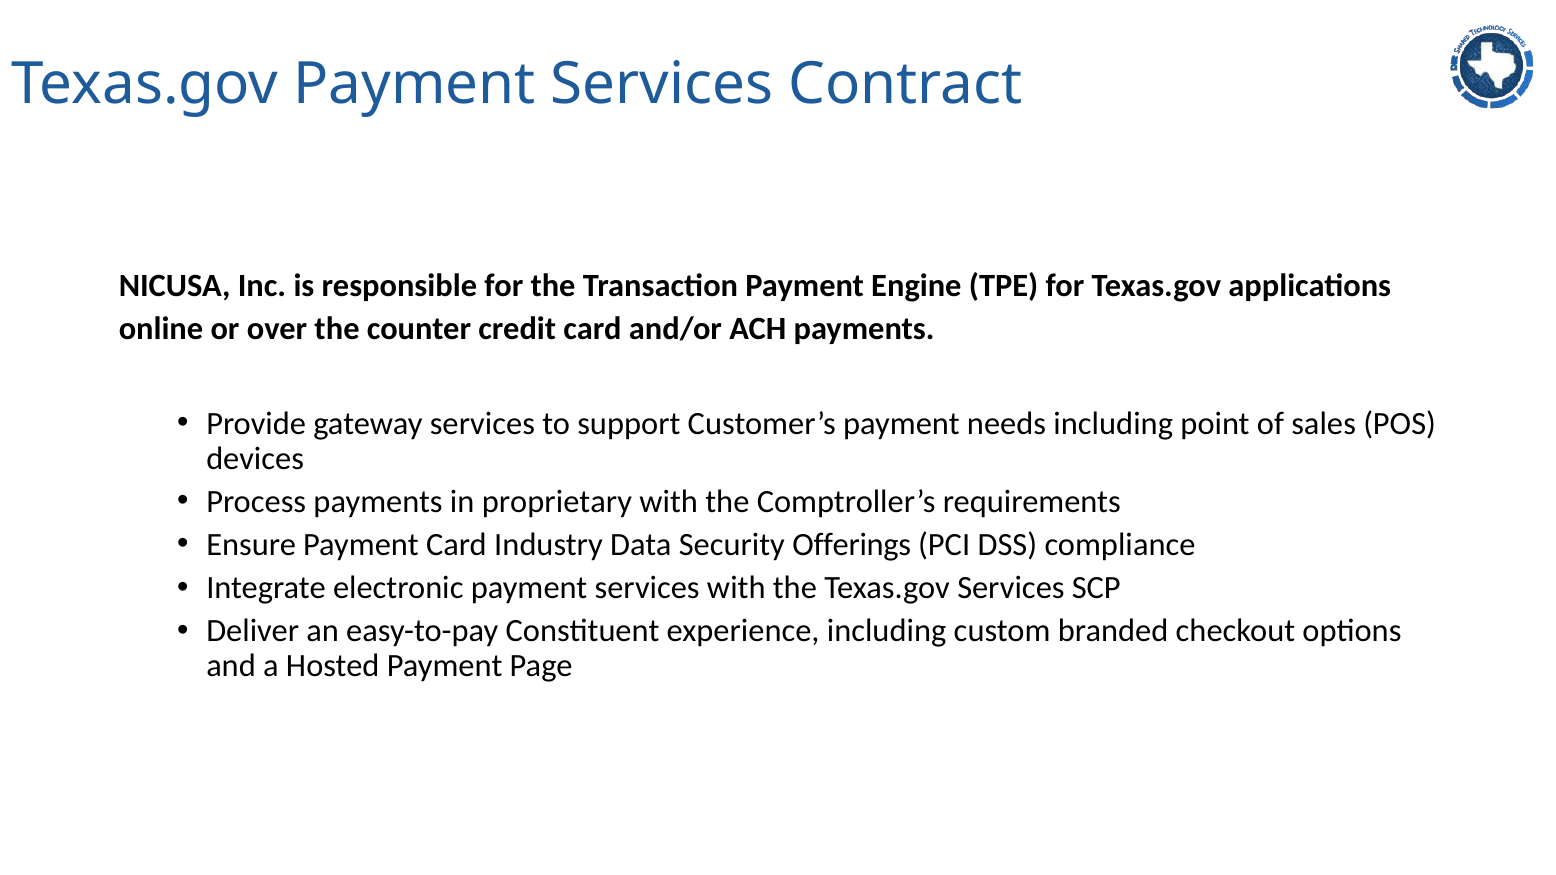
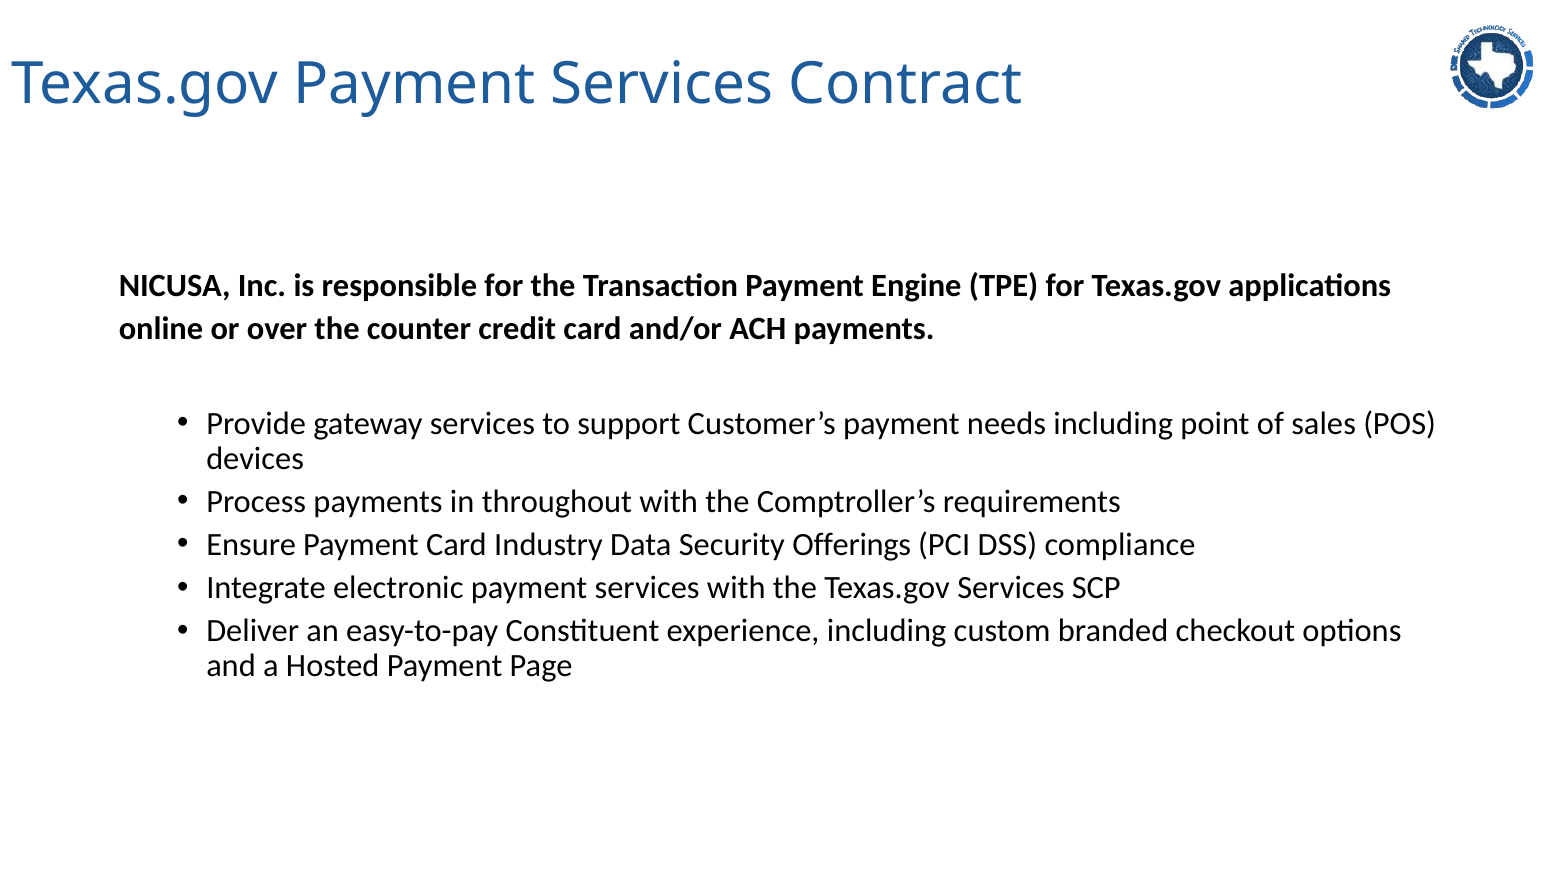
proprietary: proprietary -> throughout
